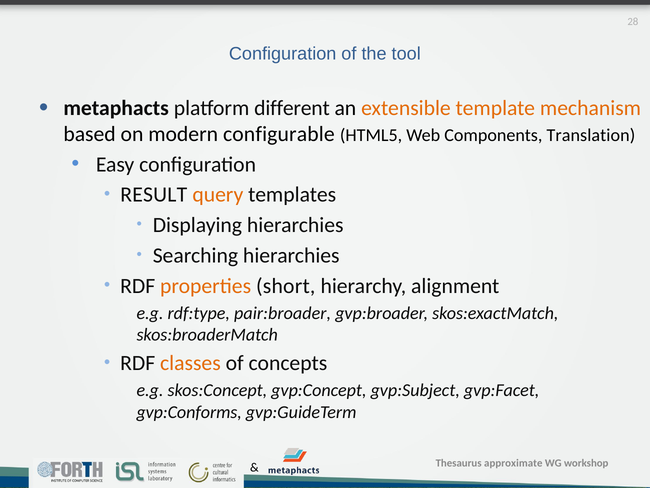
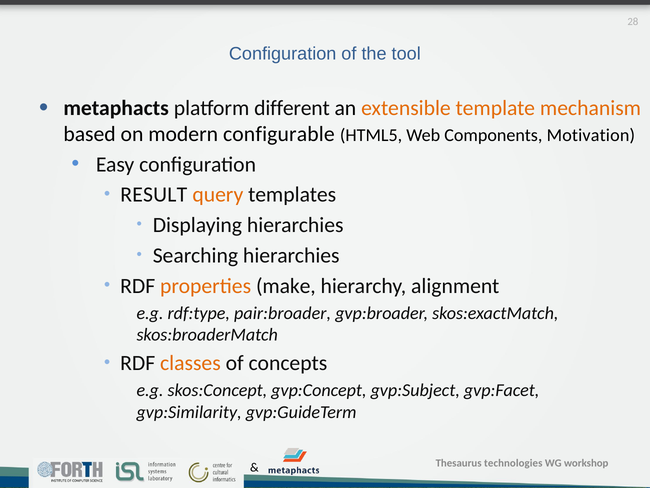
Translation: Translation -> Motivation
short: short -> make
gvp:Conforms: gvp:Conforms -> gvp:Similarity
approximate: approximate -> technologies
